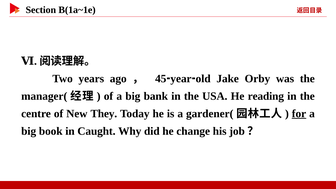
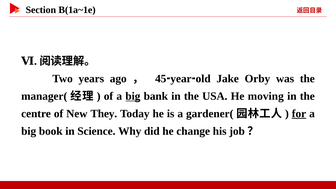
big at (133, 96) underline: none -> present
reading: reading -> moving
Caught: Caught -> Science
